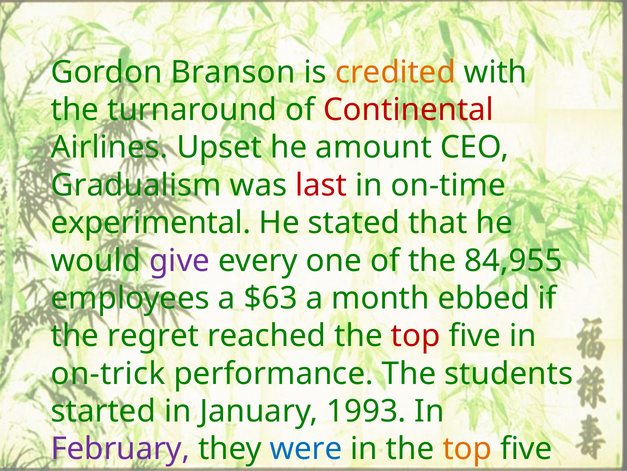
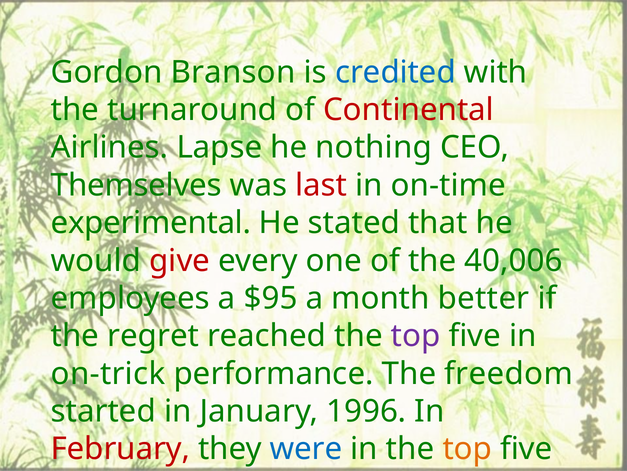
credited colour: orange -> blue
Upset: Upset -> Lapse
amount: amount -> nothing
Gradualism: Gradualism -> Themselves
give colour: purple -> red
84,955: 84,955 -> 40,006
$63: $63 -> $95
ebbed: ebbed -> better
top at (416, 335) colour: red -> purple
students: students -> freedom
1993: 1993 -> 1996
February colour: purple -> red
